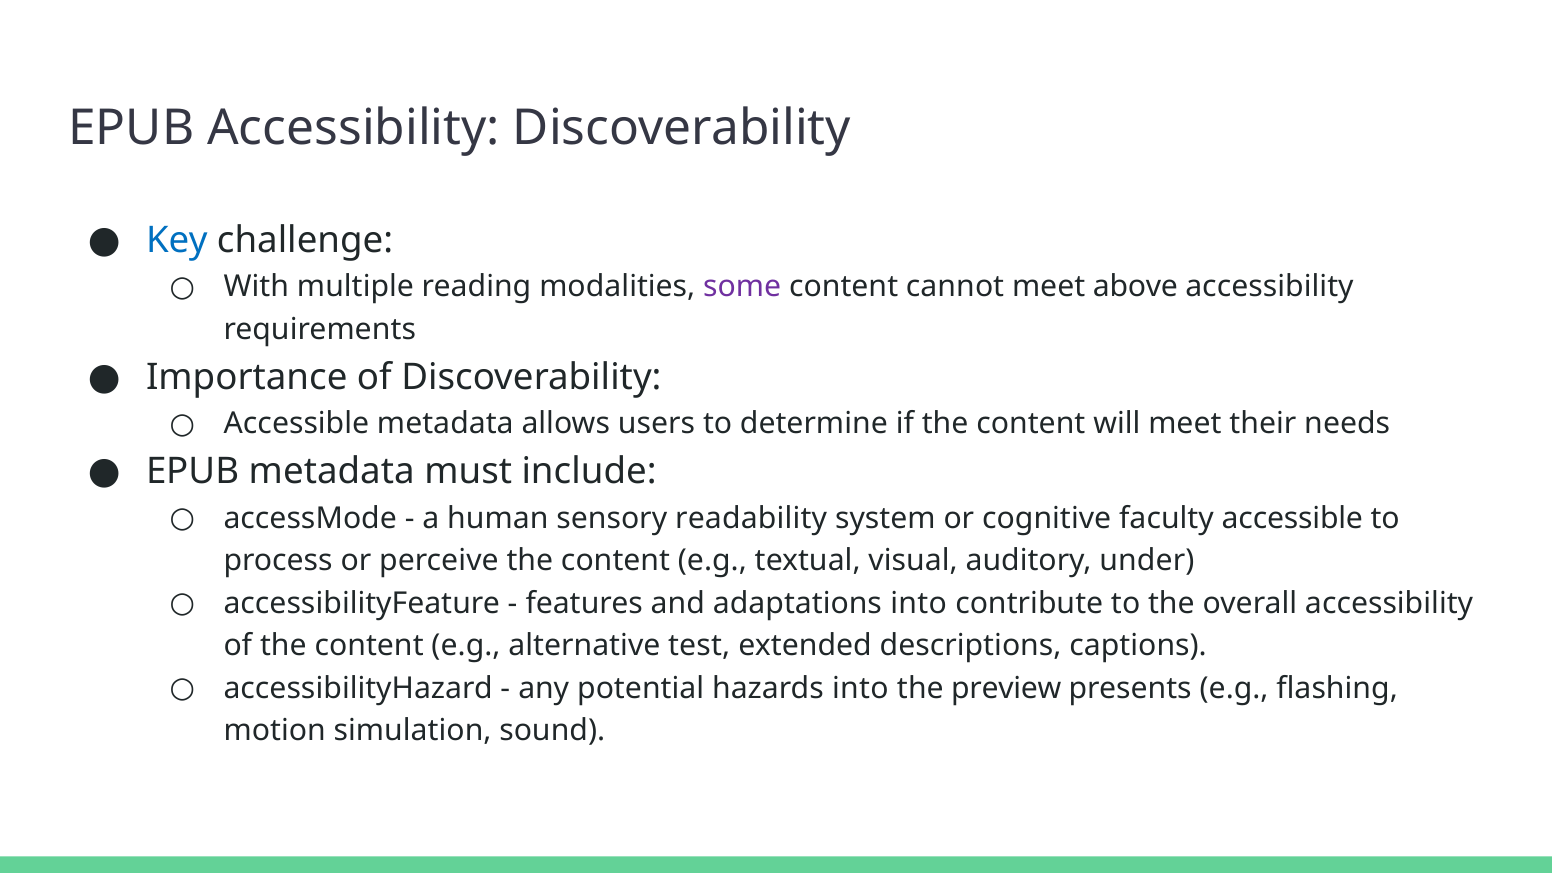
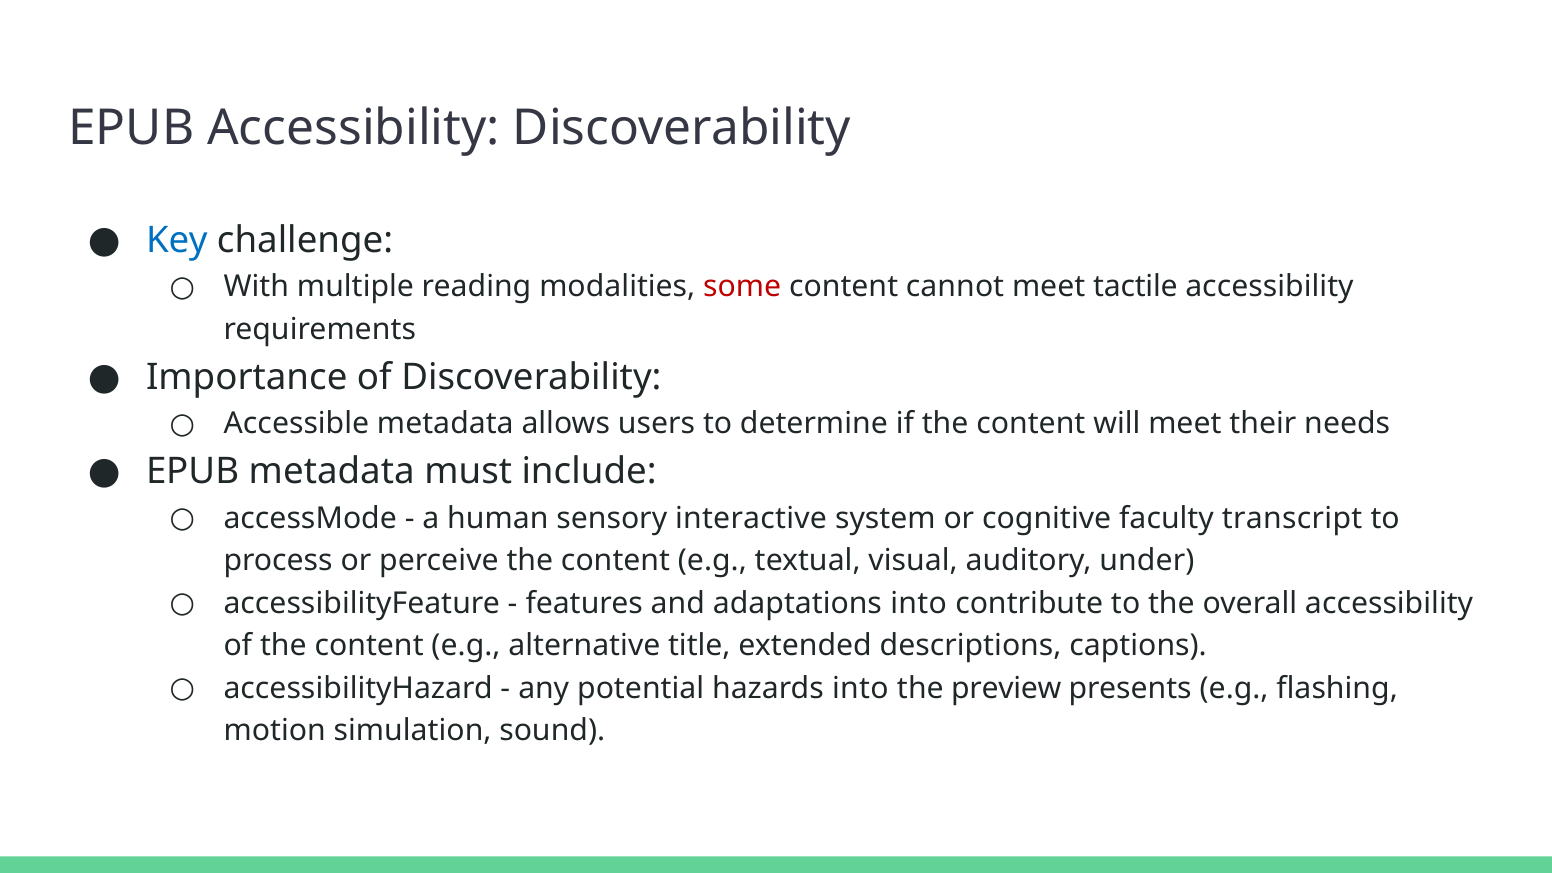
some colour: purple -> red
above: above -> tactile
readability: readability -> interactive
faculty accessible: accessible -> transcript
test: test -> title
